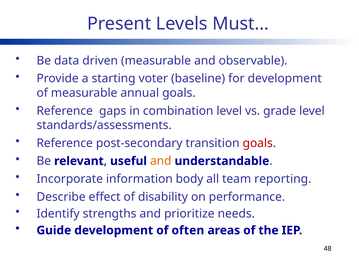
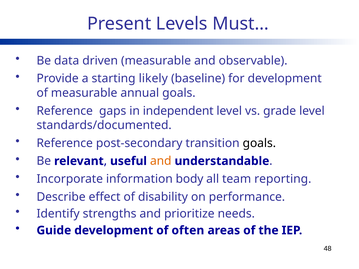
voter: voter -> likely
combination: combination -> independent
standards/assessments: standards/assessments -> standards/documented
goals at (259, 143) colour: red -> black
